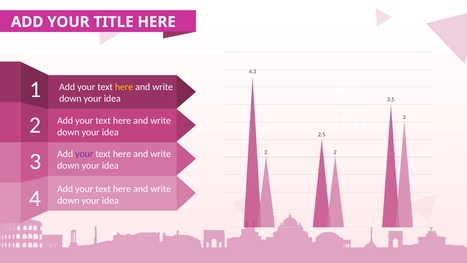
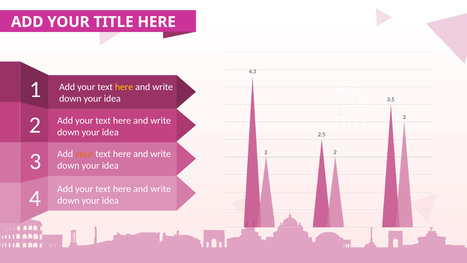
your at (84, 154) colour: purple -> orange
